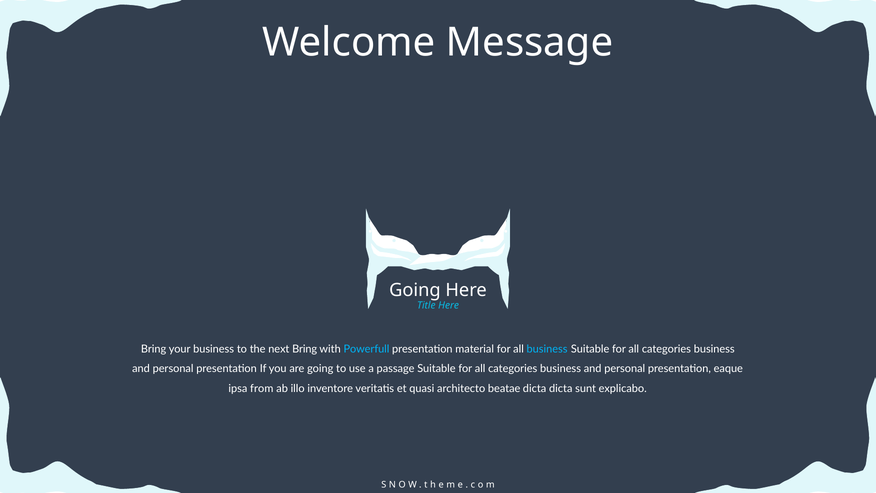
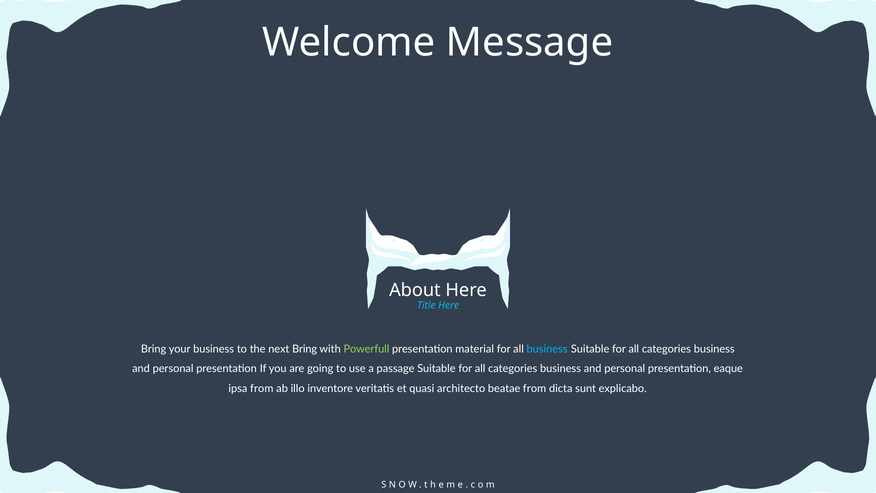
Going at (415, 290): Going -> About
Powerfull colour: light blue -> light green
beatae dicta: dicta -> from
